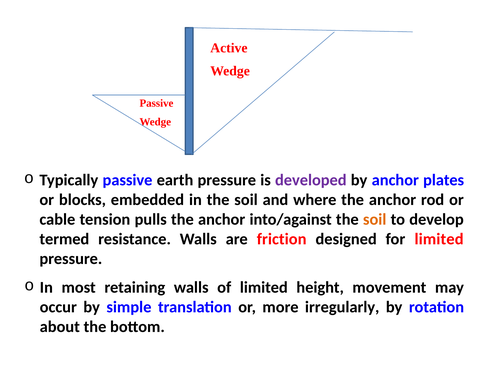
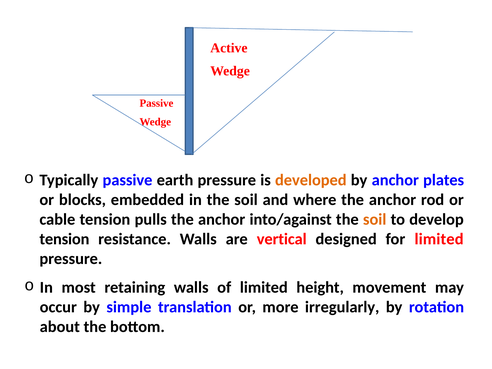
developed colour: purple -> orange
termed at (64, 239): termed -> tension
friction: friction -> vertical
